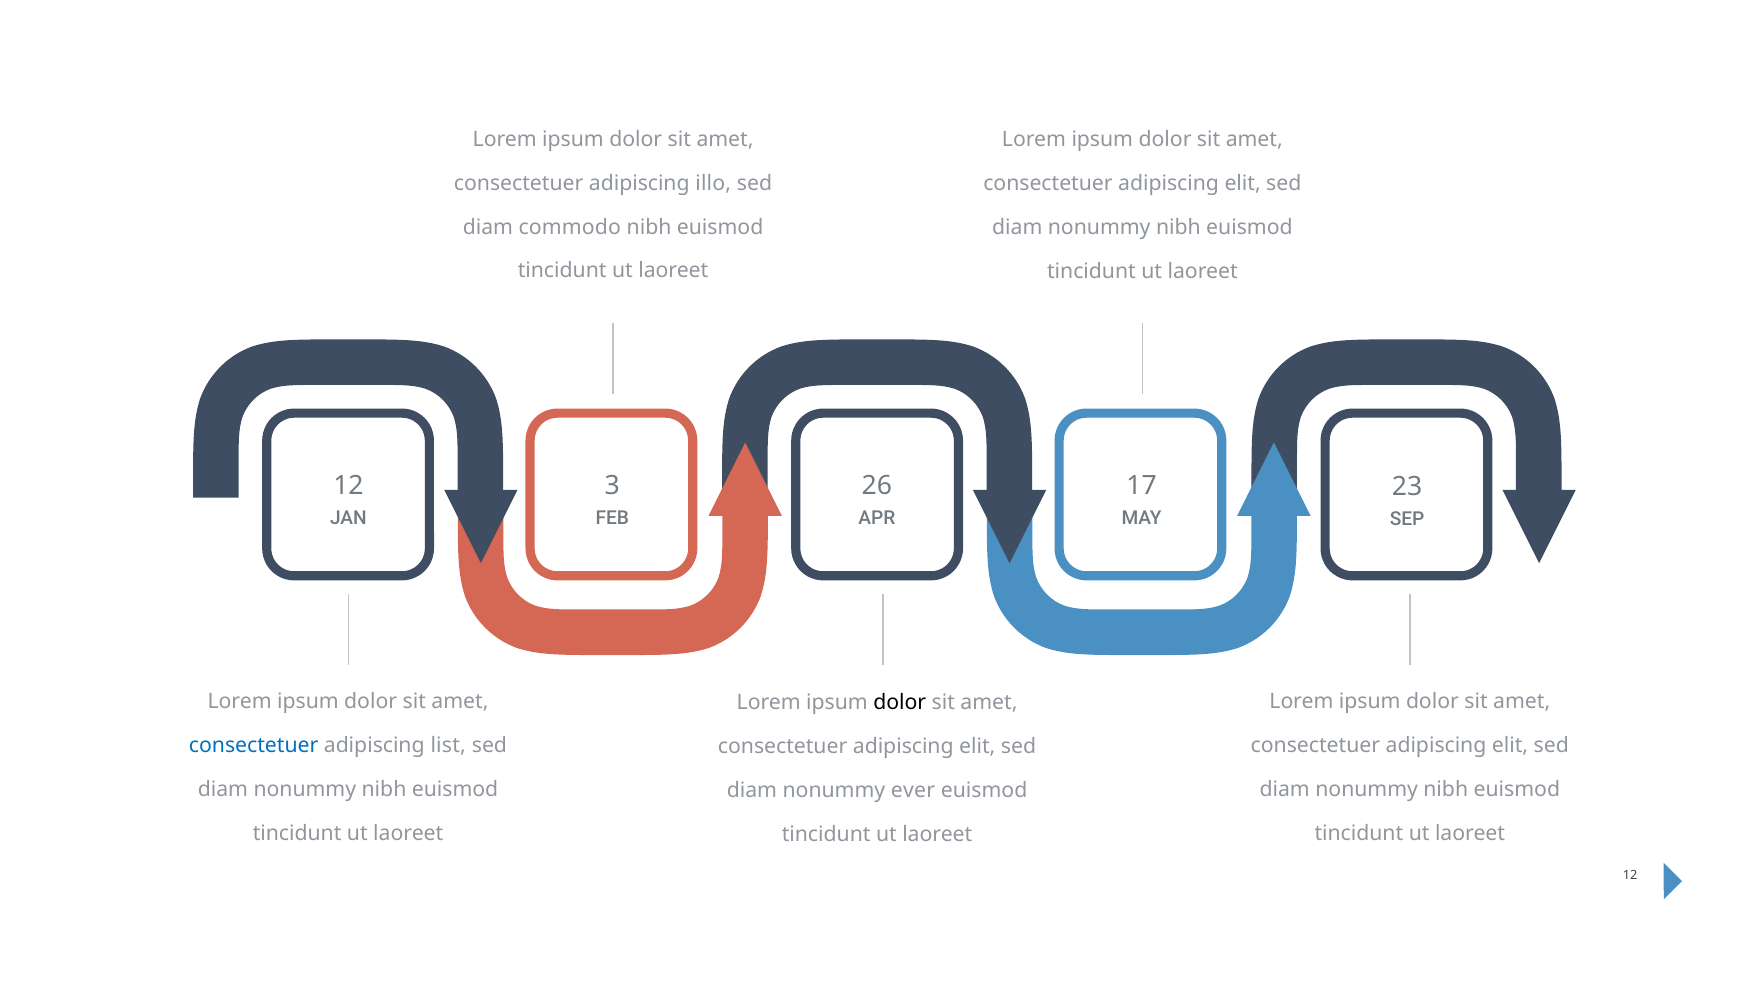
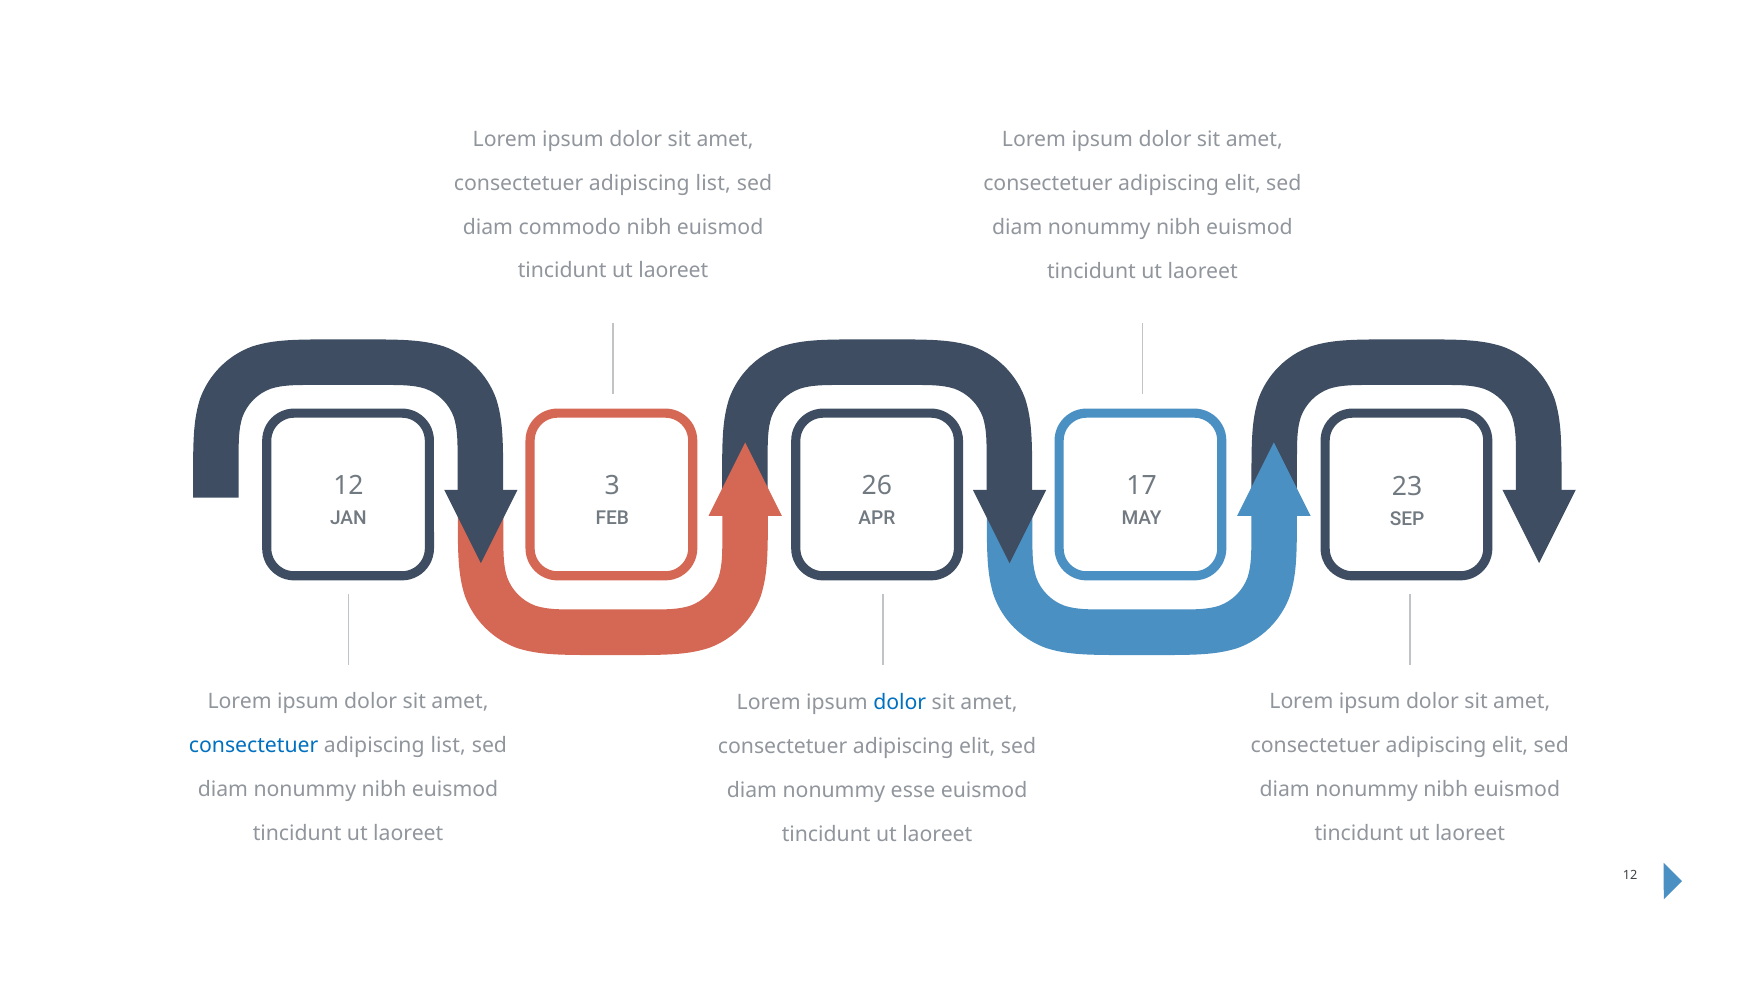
illo at (713, 183): illo -> list
dolor at (900, 702) colour: black -> blue
ever: ever -> esse
